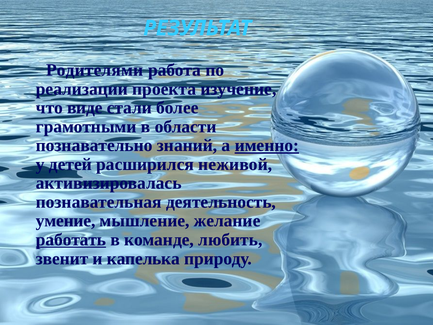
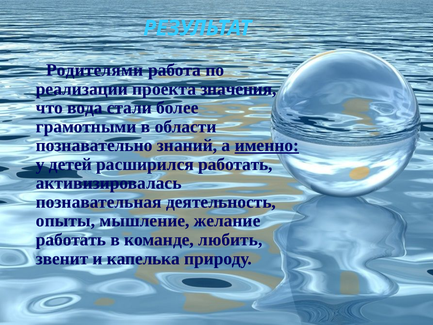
изучение: изучение -> значения
виде: виде -> вода
расширился неживой: неживой -> работать
умение: умение -> опыты
работать at (71, 240) underline: present -> none
